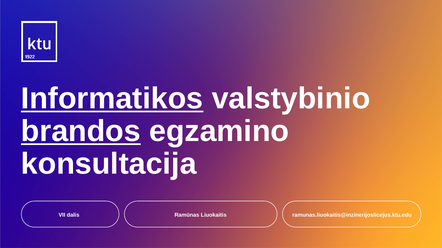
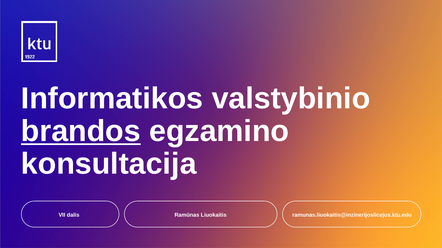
Informatikos underline: present -> none
